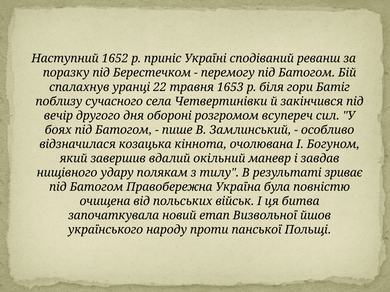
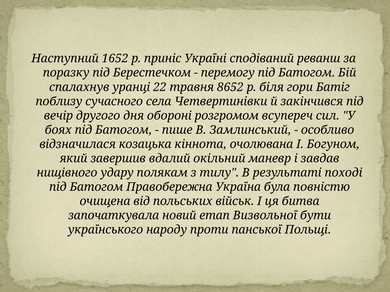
1653: 1653 -> 8652
зриває: зриває -> поході
йшов: йшов -> бути
